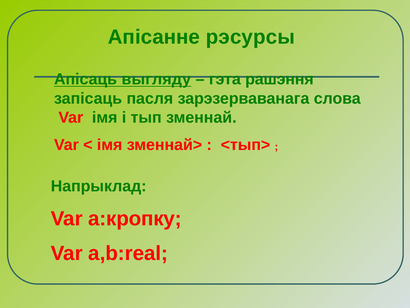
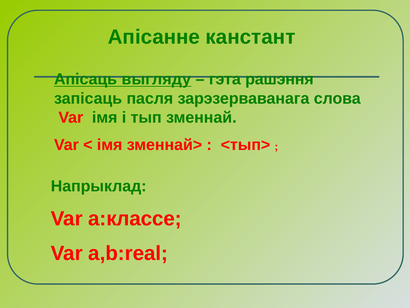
рэсурсы: рэсурсы -> канстант
a:кропку: a:кропку -> a:классе
